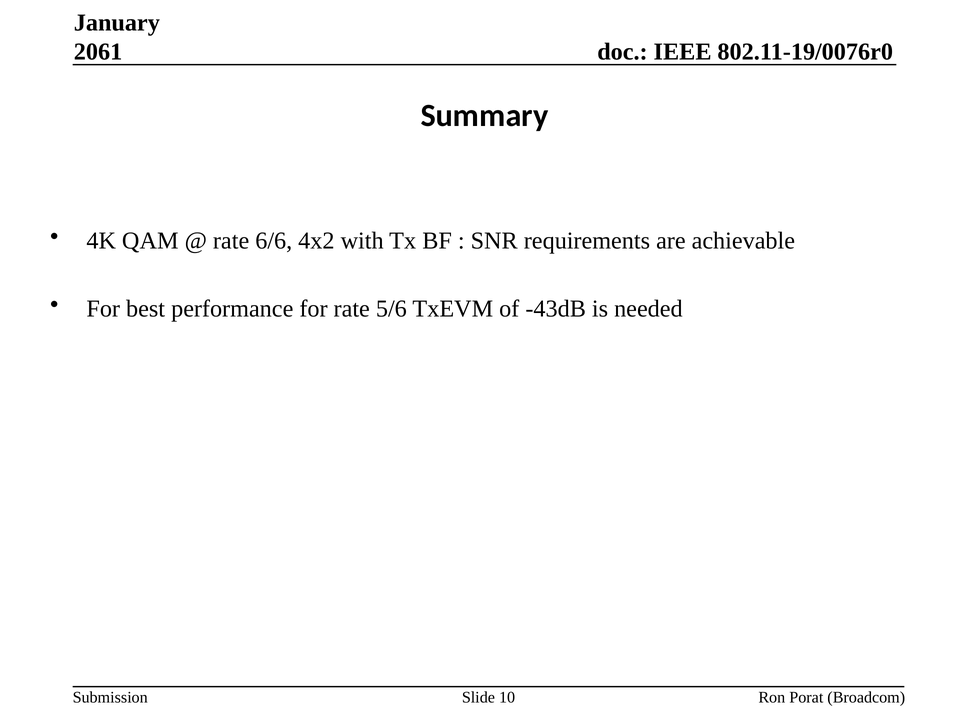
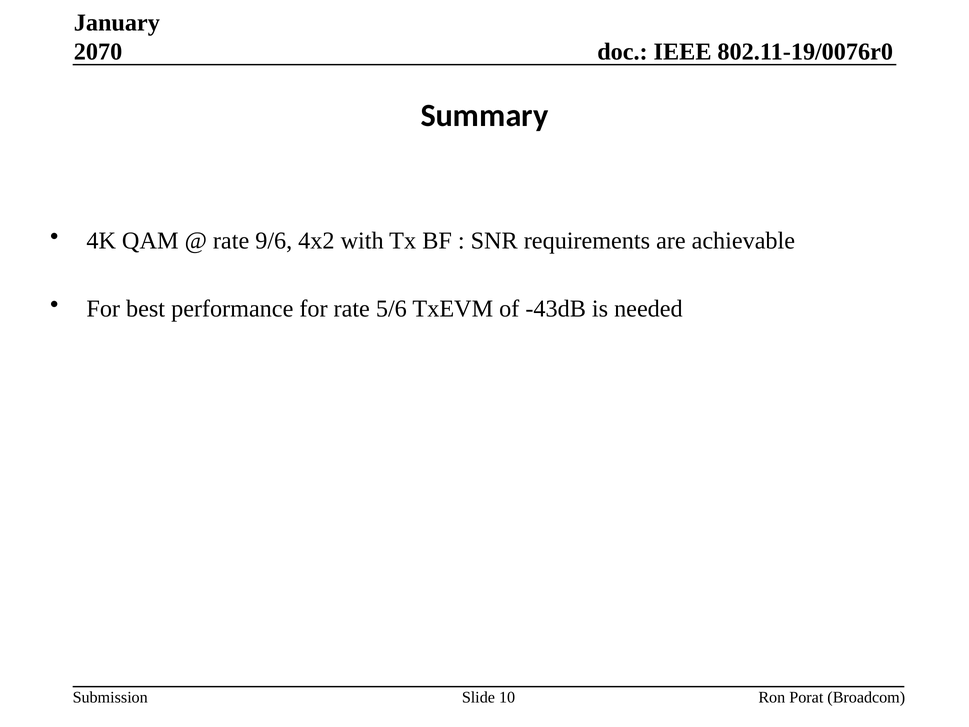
2061: 2061 -> 2070
6/6: 6/6 -> 9/6
